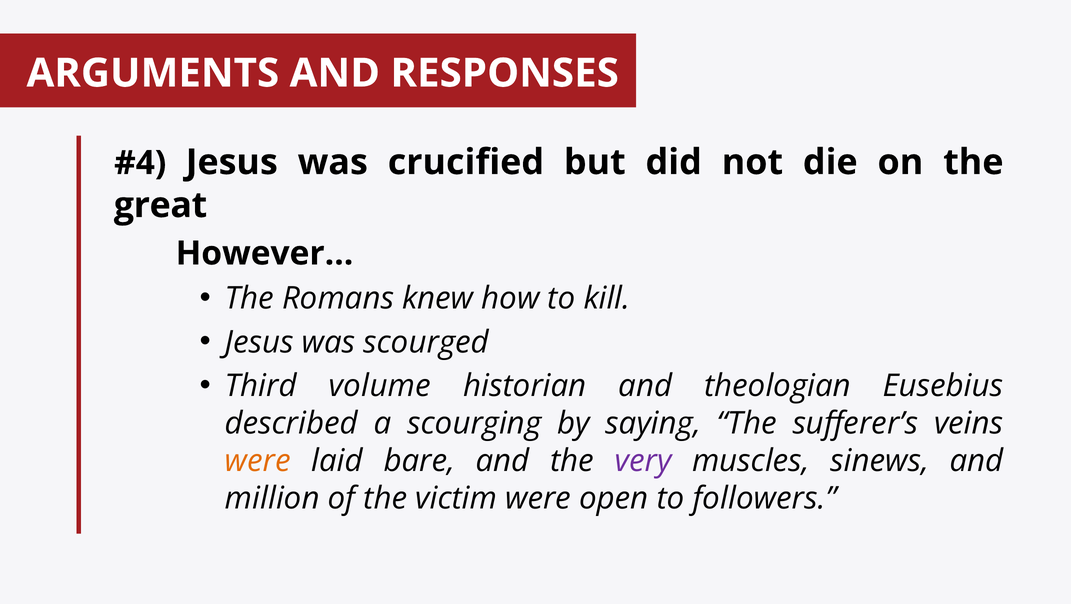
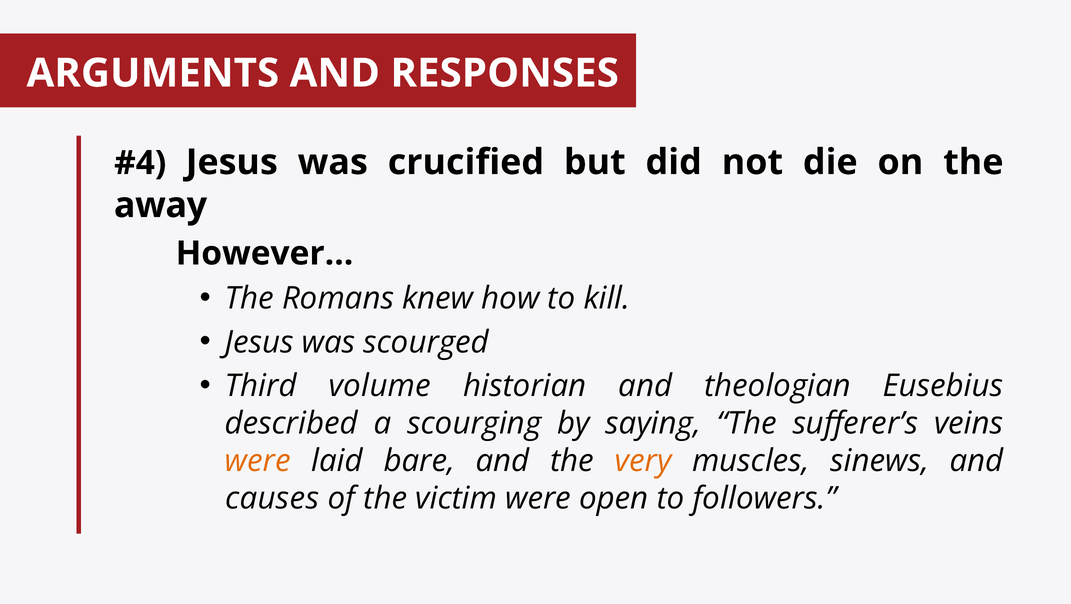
great: great -> away
very colour: purple -> orange
million: million -> causes
